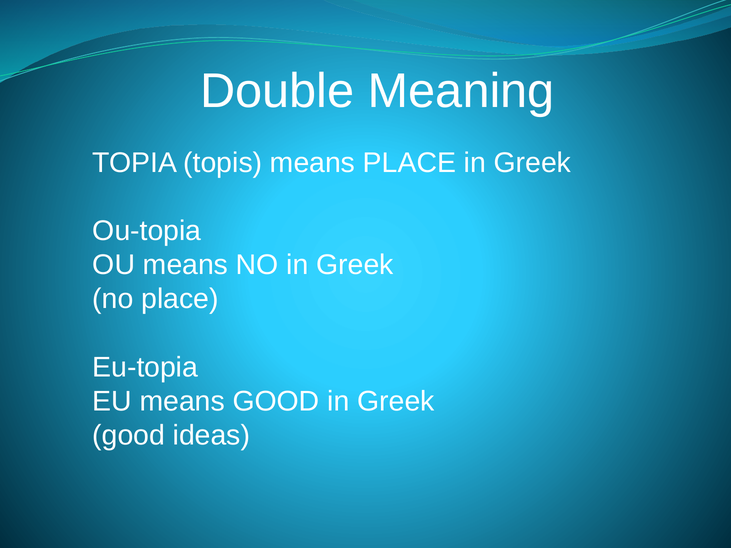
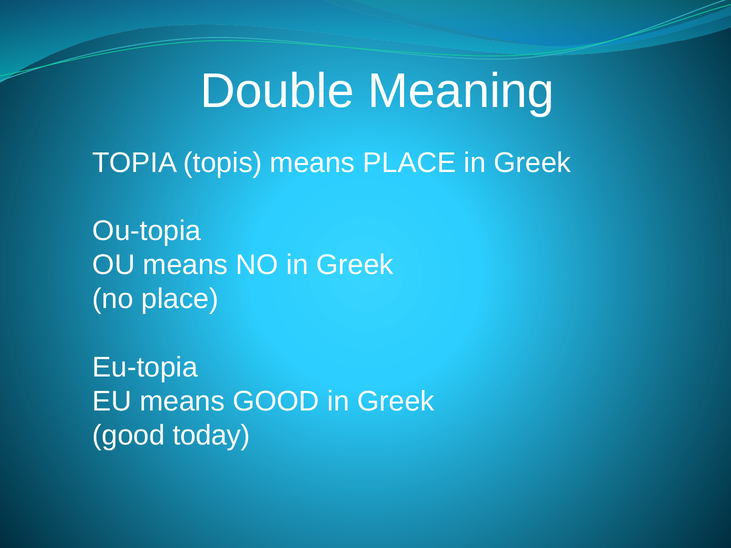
ideas: ideas -> today
